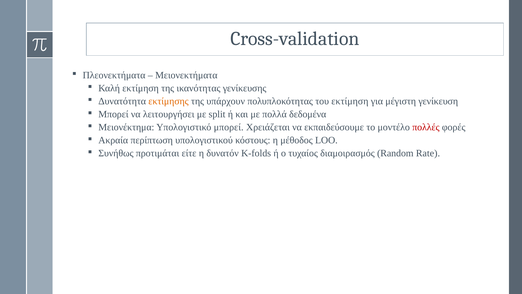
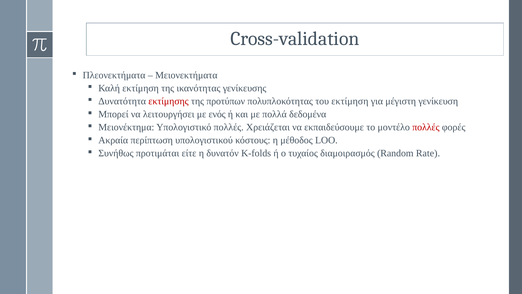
εκτίμησης colour: orange -> red
υπάρχουν: υπάρχουν -> προτύπων
split: split -> ενός
Υπολογιστικό μπορεί: μπορεί -> πολλές
